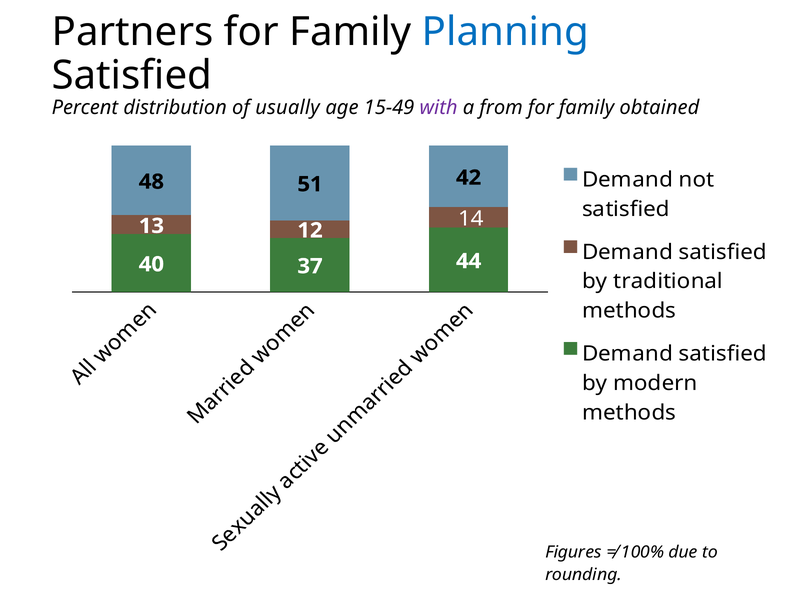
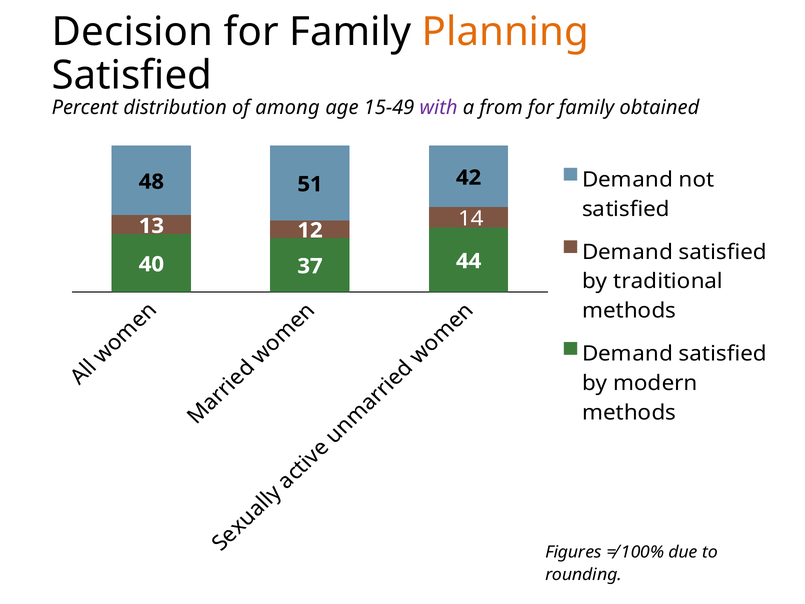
Partners: Partners -> Decision
Planning colour: blue -> orange
usually: usually -> among
